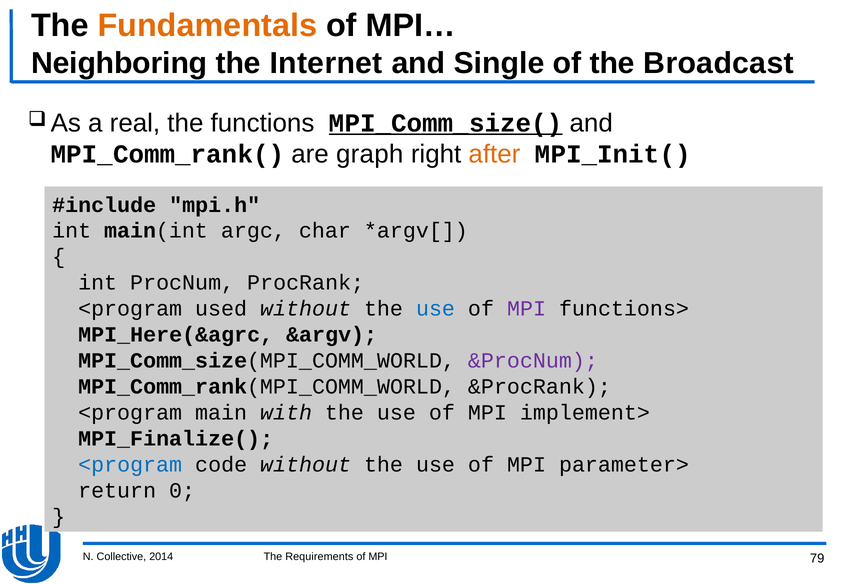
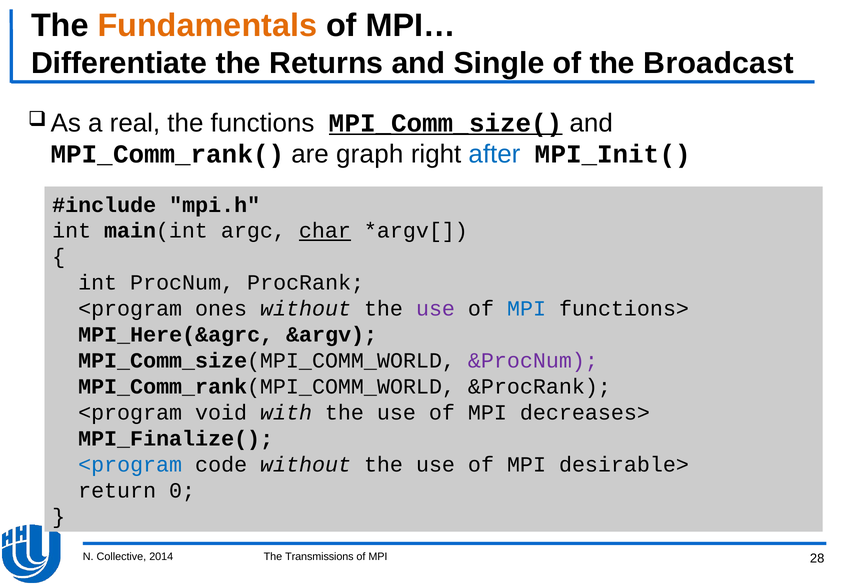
Neighboring: Neighboring -> Differentiate
Internet: Internet -> Returns
after colour: orange -> blue
char underline: none -> present
used: used -> ones
use at (436, 309) colour: blue -> purple
MPI at (527, 309) colour: purple -> blue
main: main -> void
implement>: implement> -> decreases>
parameter>: parameter> -> desirable>
Requirements: Requirements -> Transmissions
79: 79 -> 28
